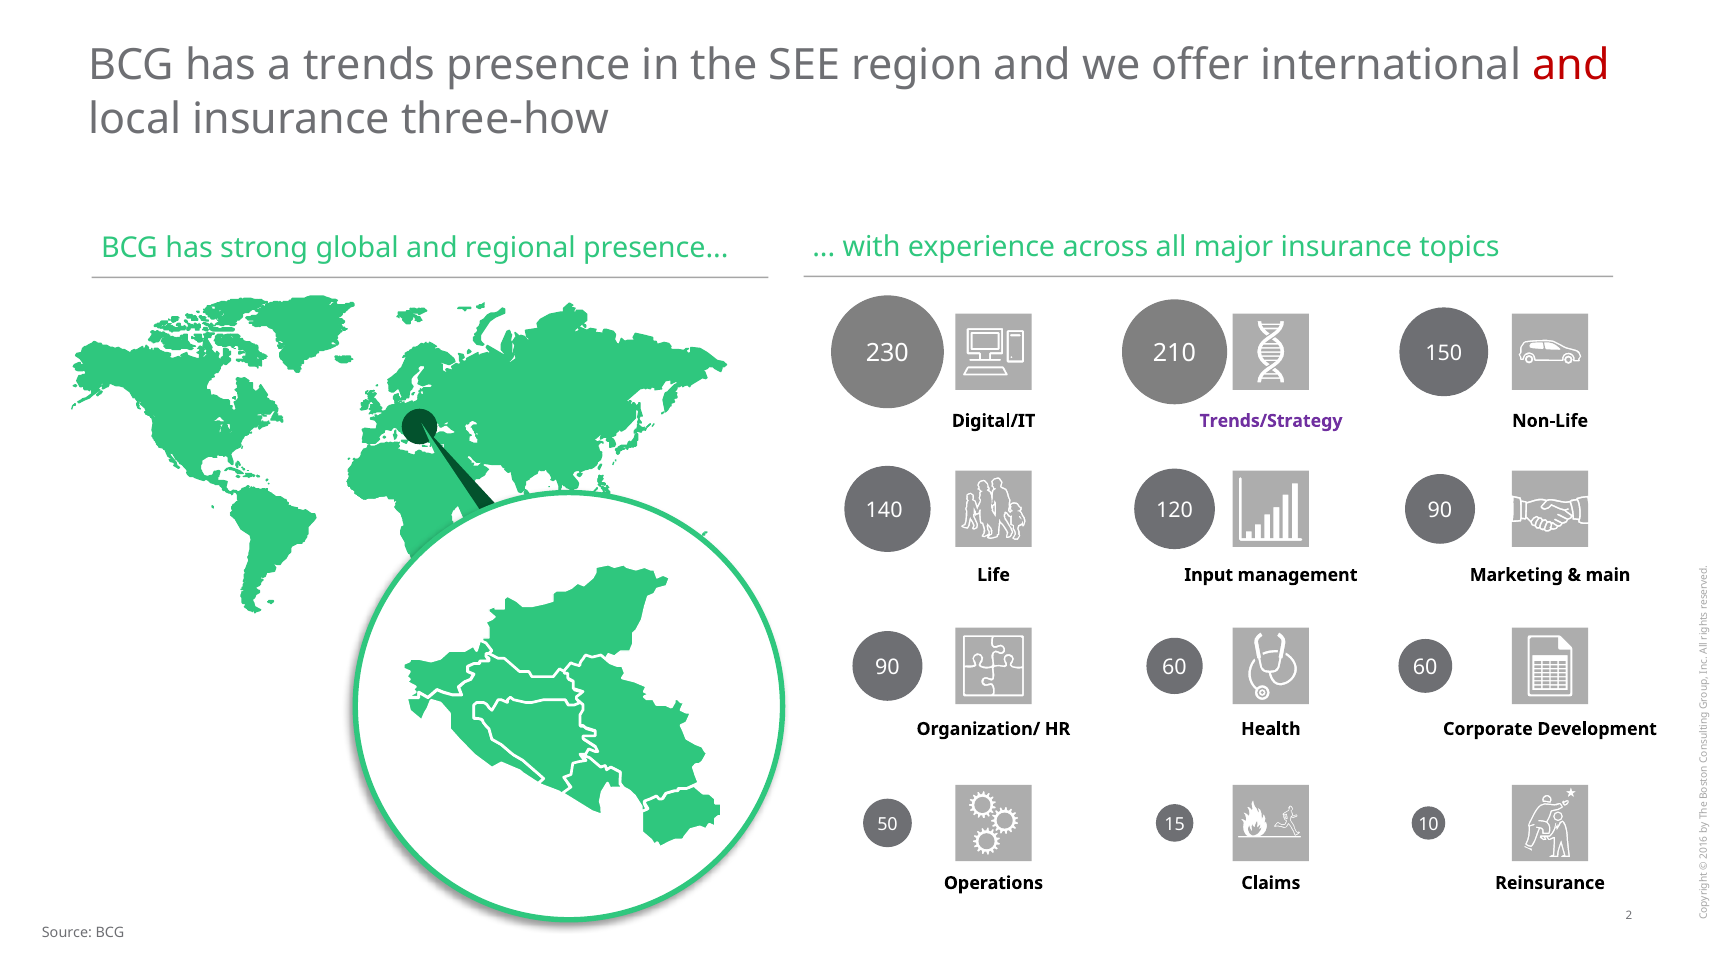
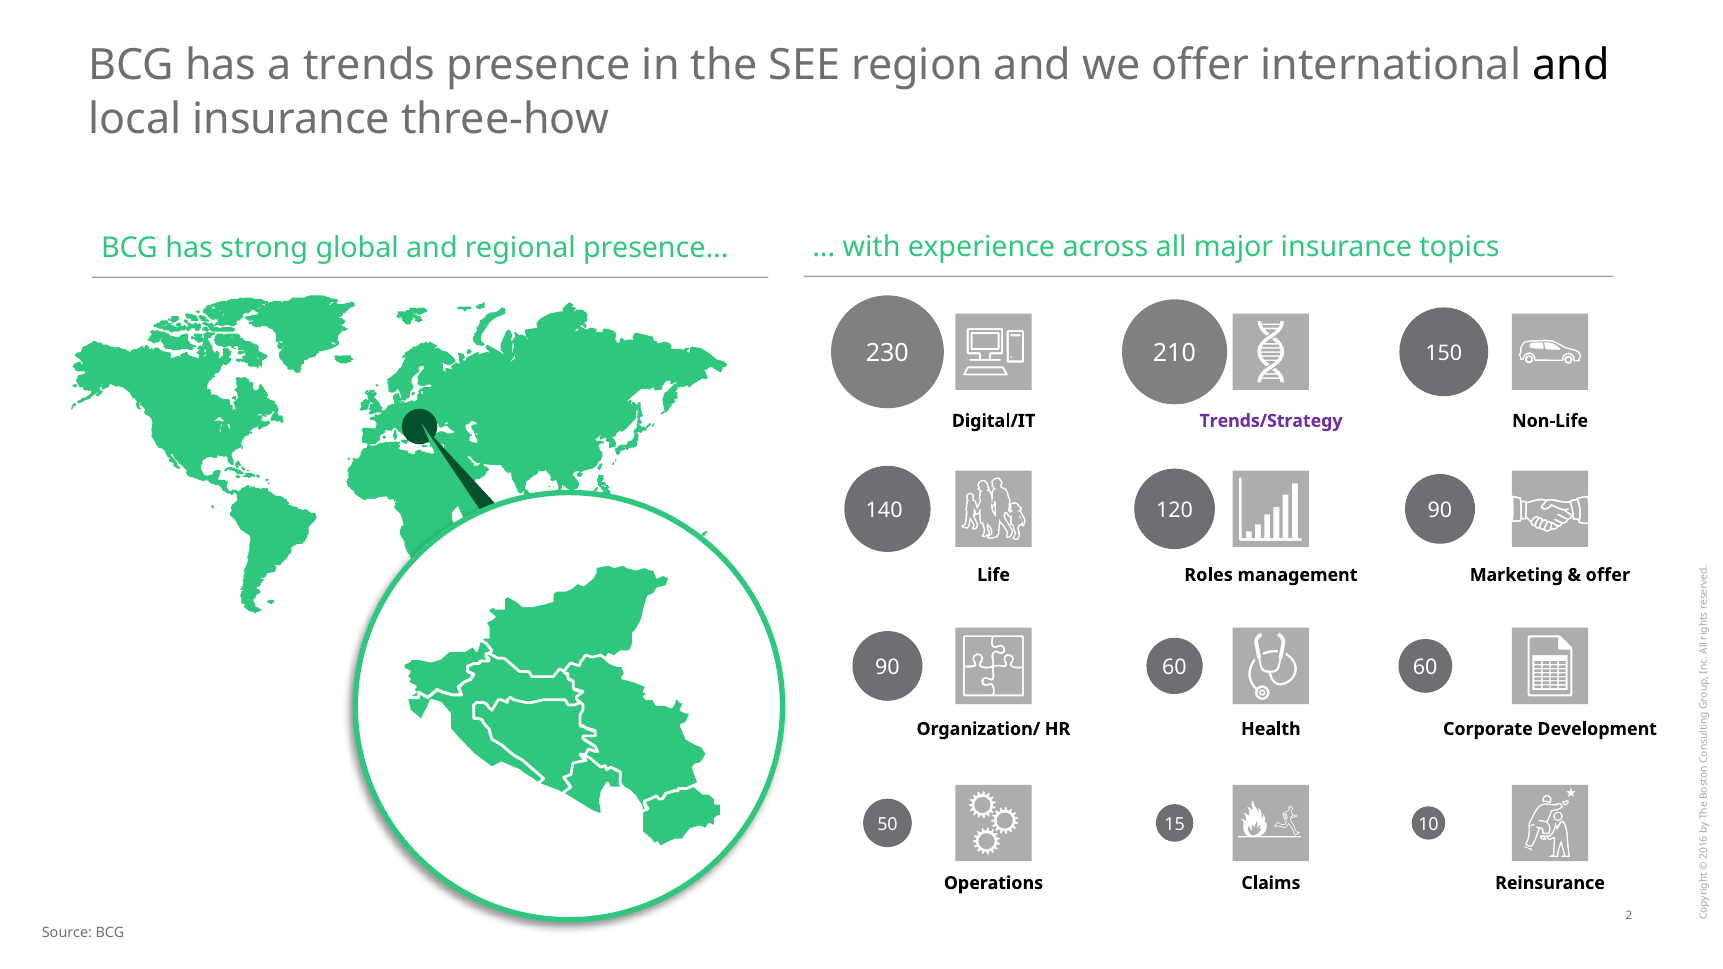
and at (1571, 66) colour: red -> black
Input: Input -> Roles
main at (1608, 575): main -> offer
